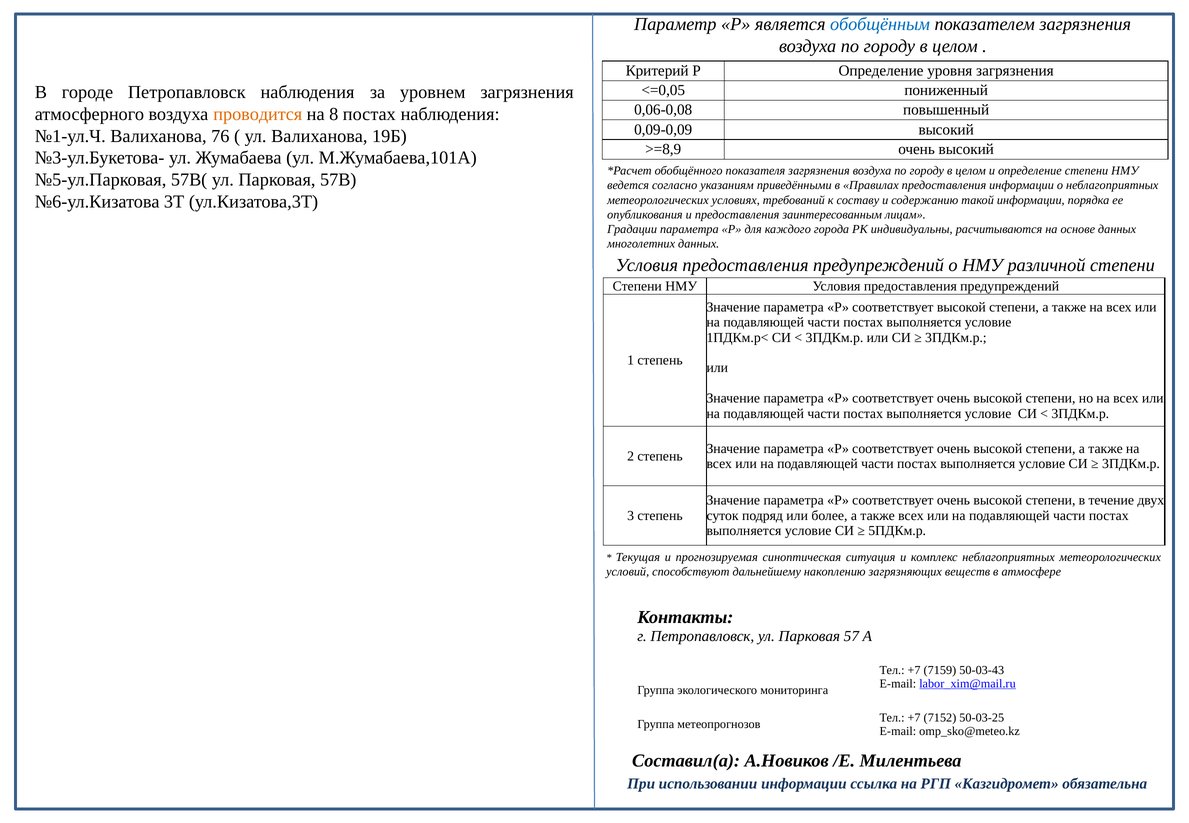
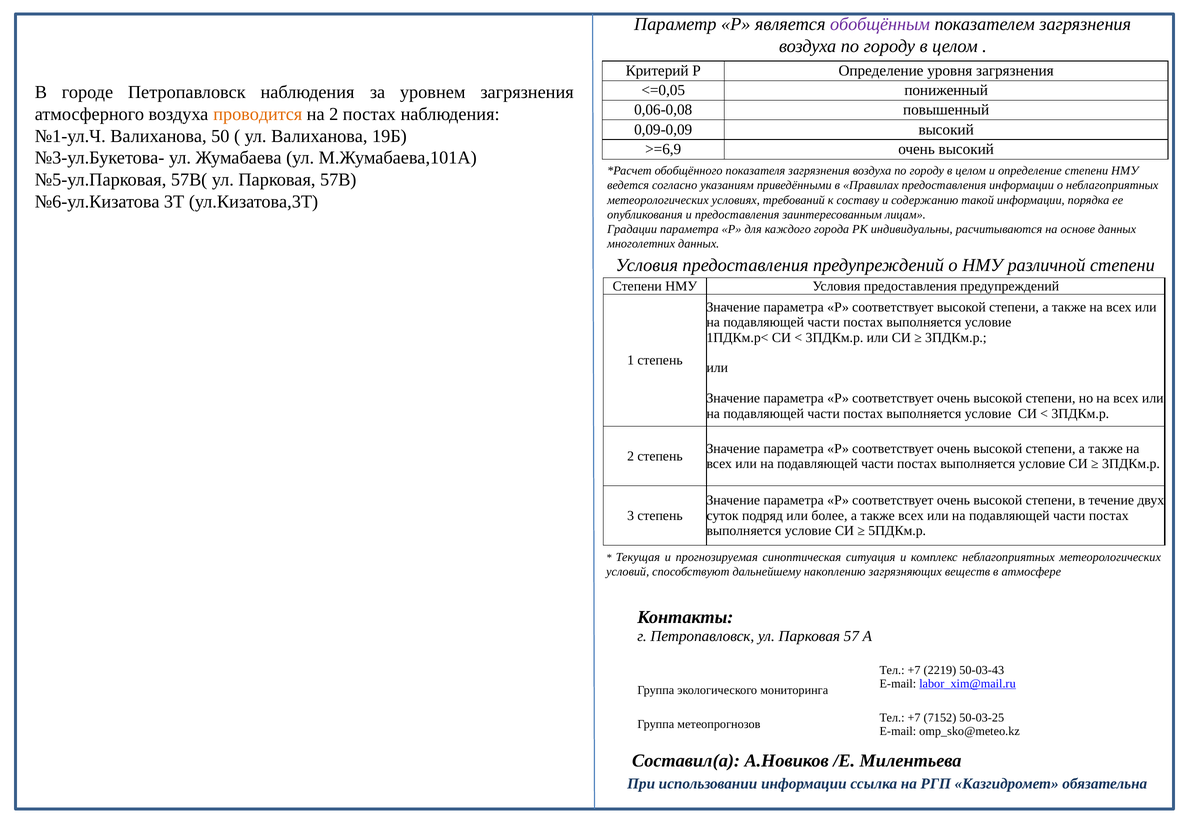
обобщённым colour: blue -> purple
на 8: 8 -> 2
76: 76 -> 50
>=8,9: >=8,9 -> >=6,9
7159: 7159 -> 2219
